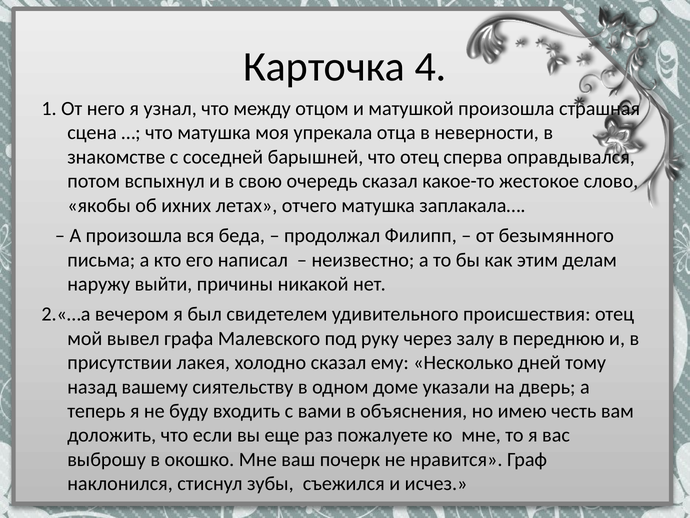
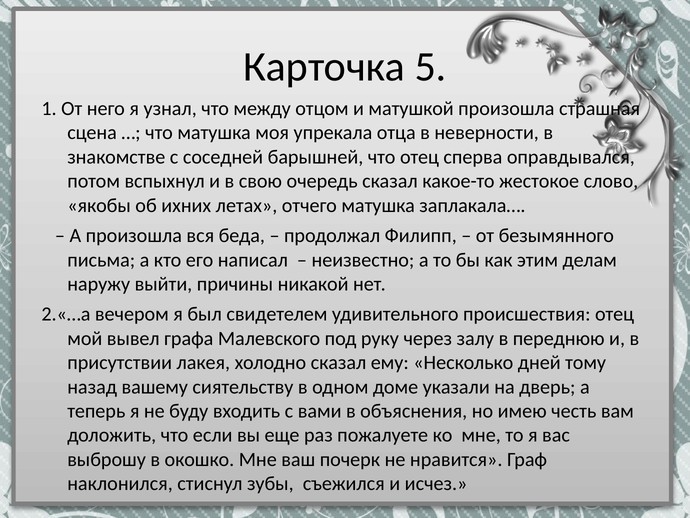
4: 4 -> 5
